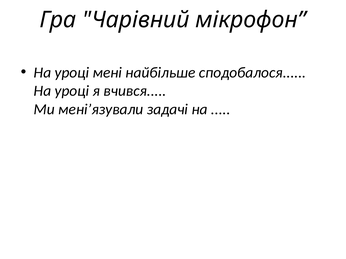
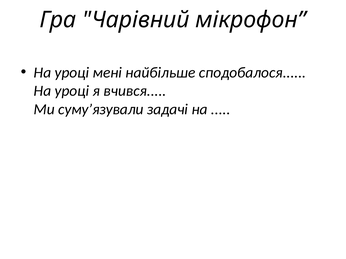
мені’язували: мені’язували -> суму’язували
